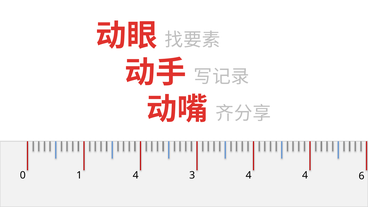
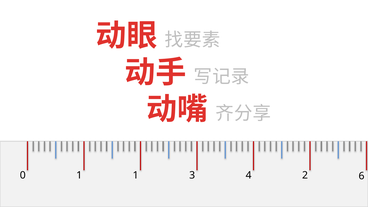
1 4: 4 -> 1
4 at (305, 175): 4 -> 2
